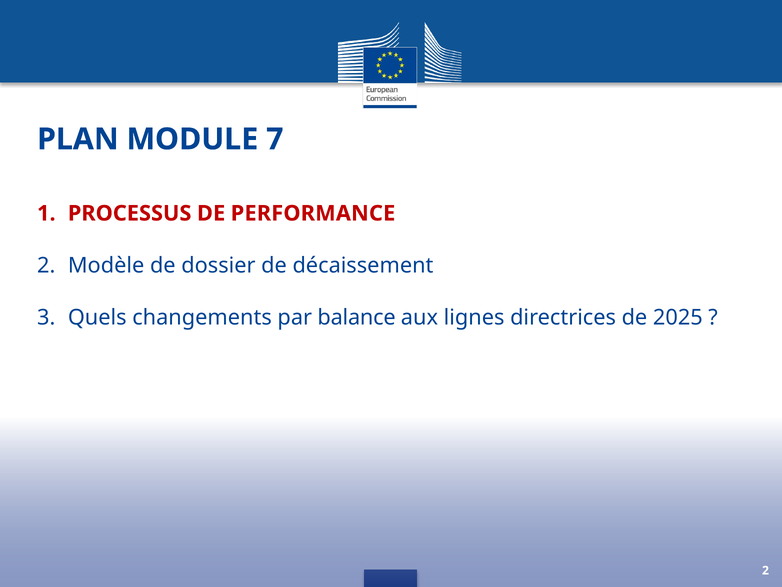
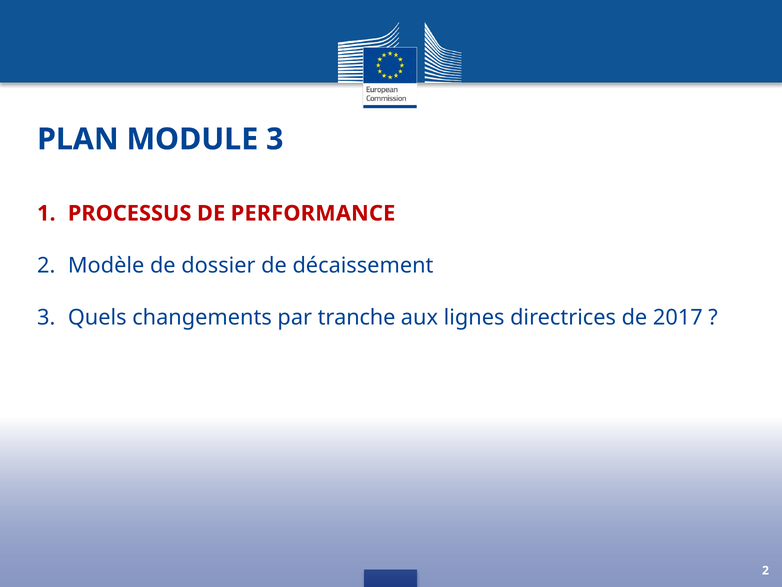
MODULE 7: 7 -> 3
balance: balance -> tranche
2025: 2025 -> 2017
